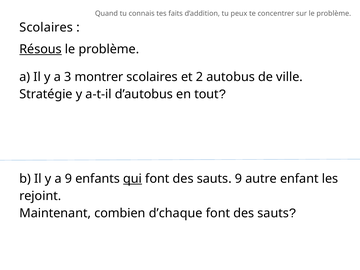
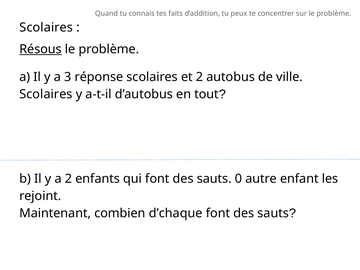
montrer: montrer -> réponse
Stratégie at (46, 94): Stratégie -> Scolaires
a 9: 9 -> 2
qui underline: present -> none
sauts 9: 9 -> 0
